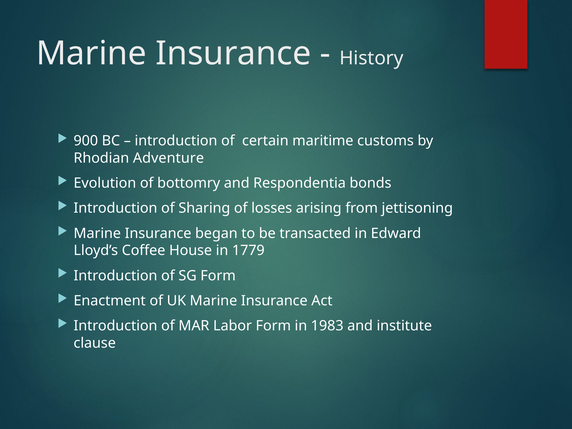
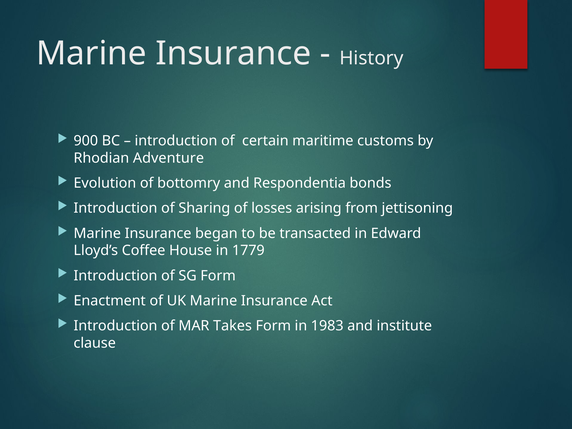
Labor: Labor -> Takes
